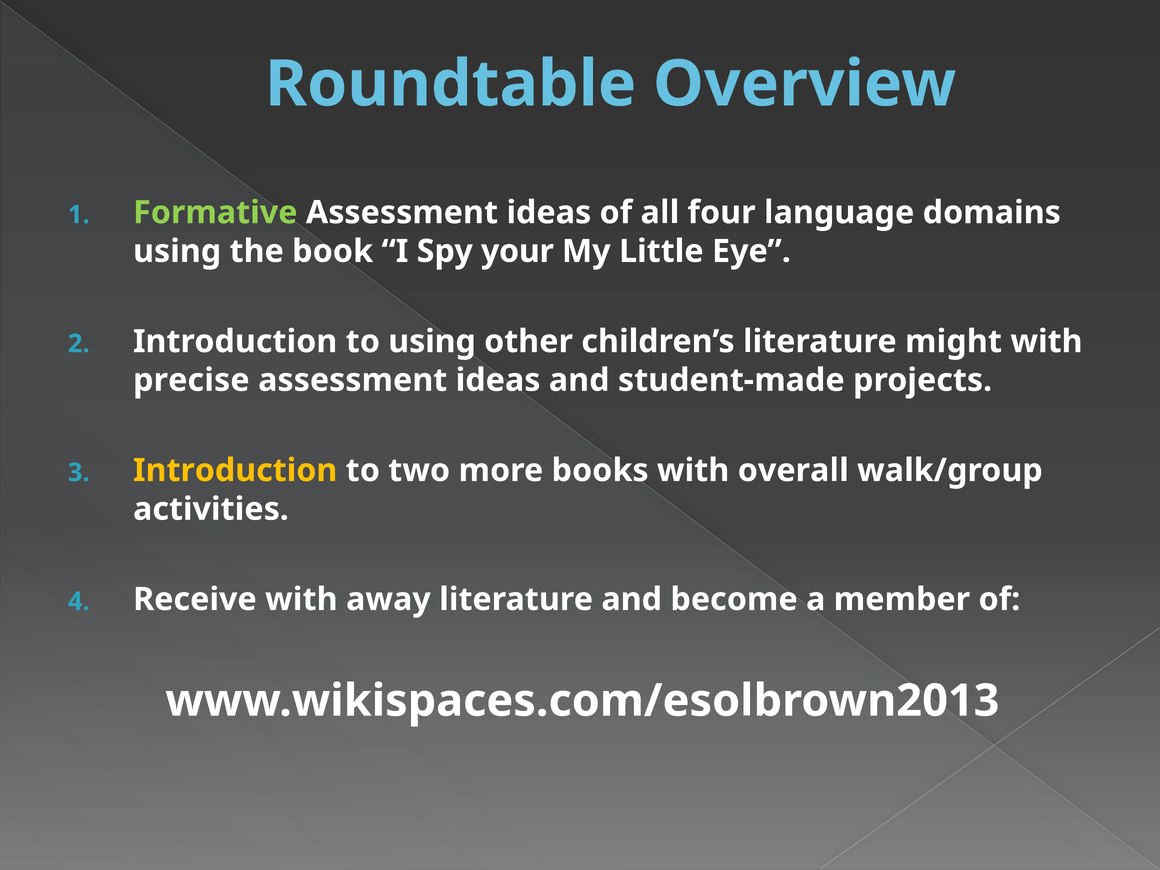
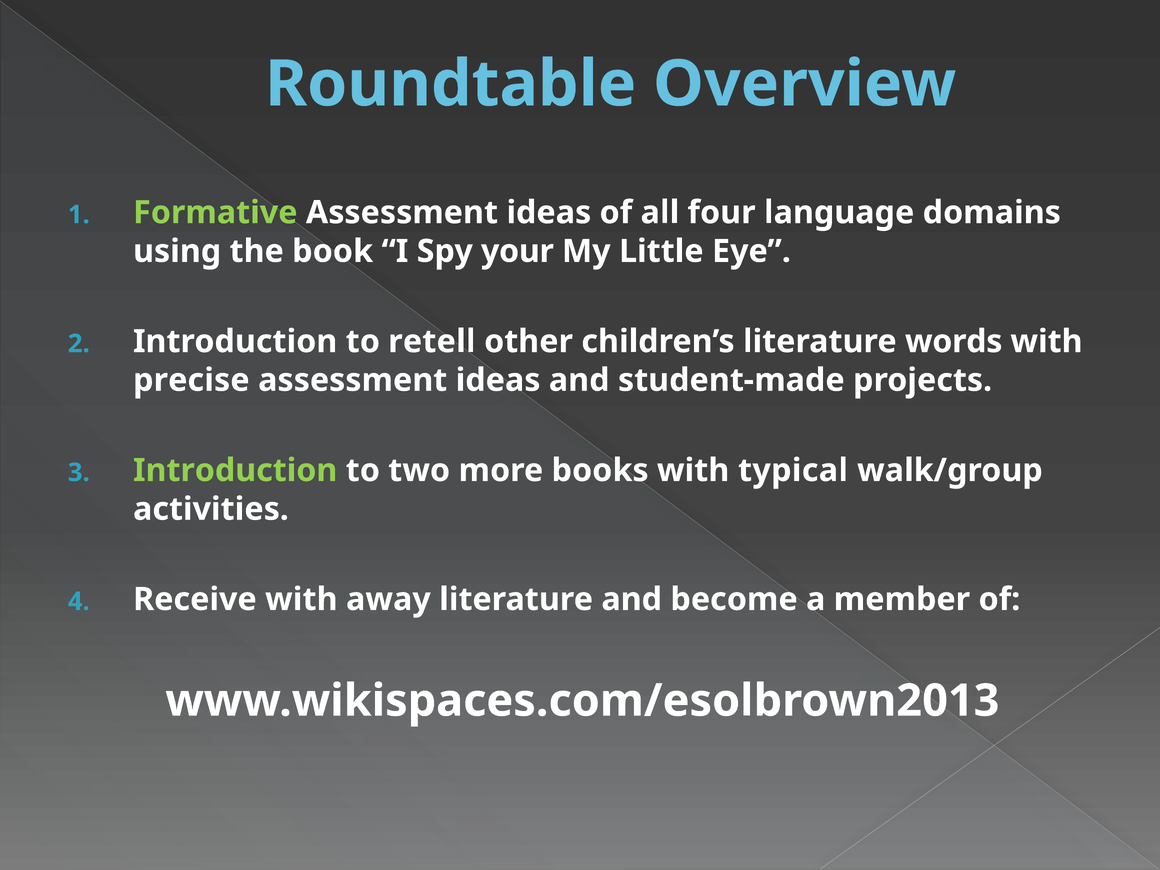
to using: using -> retell
might: might -> words
Introduction at (235, 470) colour: yellow -> light green
overall: overall -> typical
